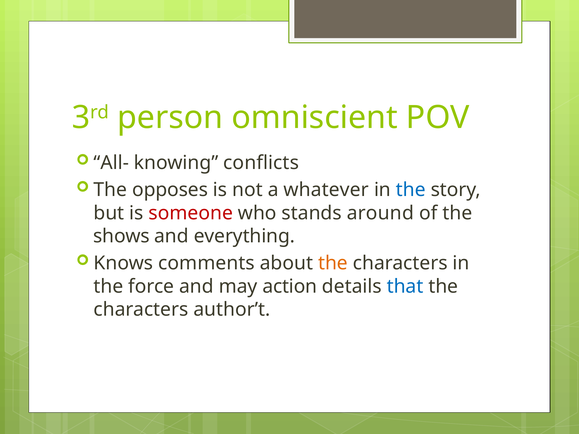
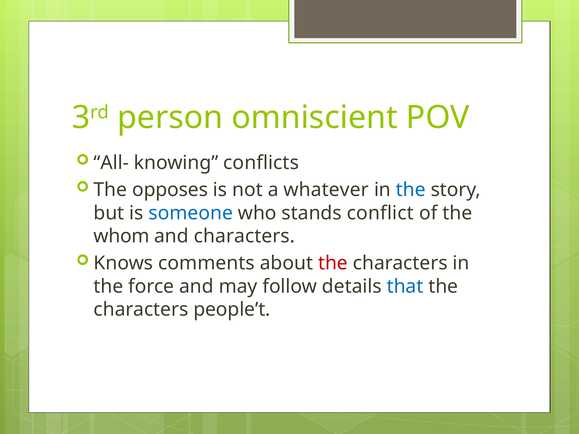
someone colour: red -> blue
around: around -> conflict
shows: shows -> whom
and everything: everything -> characters
the at (333, 263) colour: orange -> red
action: action -> follow
author’t: author’t -> people’t
